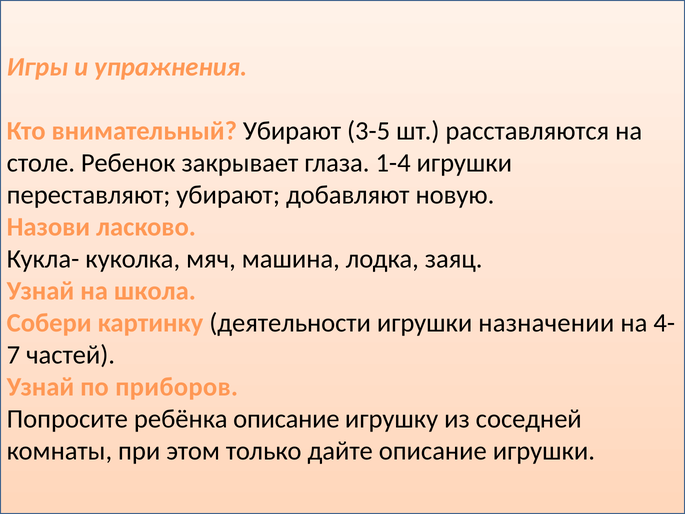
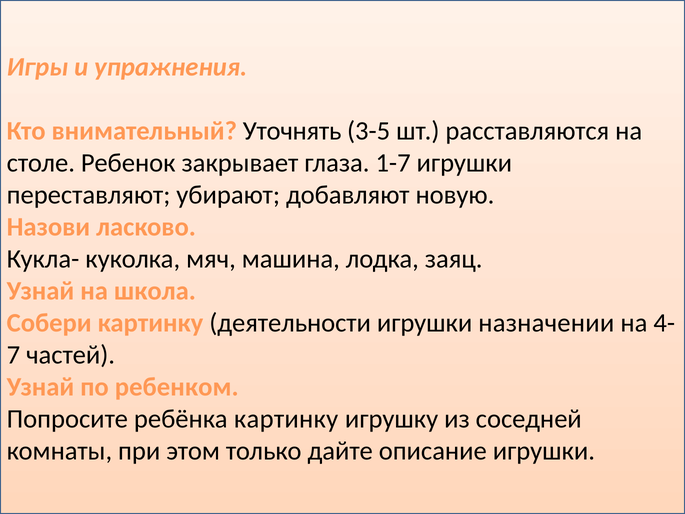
внимательный Убирают: Убирают -> Уточнять
1-4: 1-4 -> 1-7
приборов: приборов -> ребенком
ребёнка описание: описание -> картинку
